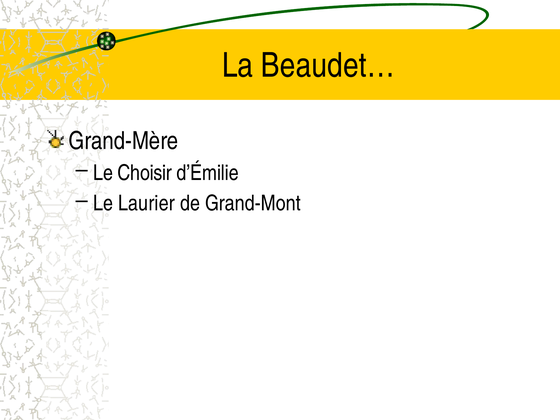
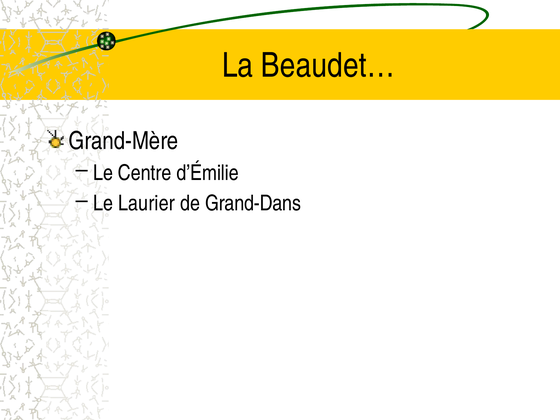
Choisir: Choisir -> Centre
Grand-Mont: Grand-Mont -> Grand-Dans
